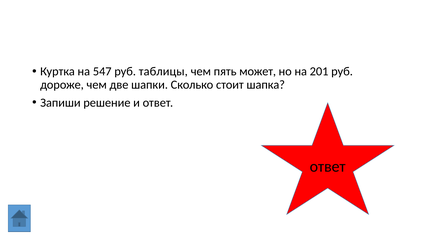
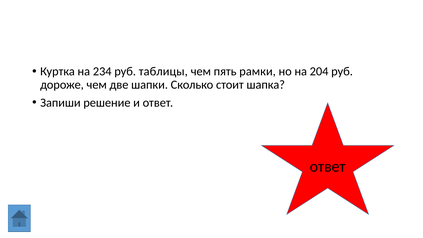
547: 547 -> 234
может: может -> рамки
201: 201 -> 204
